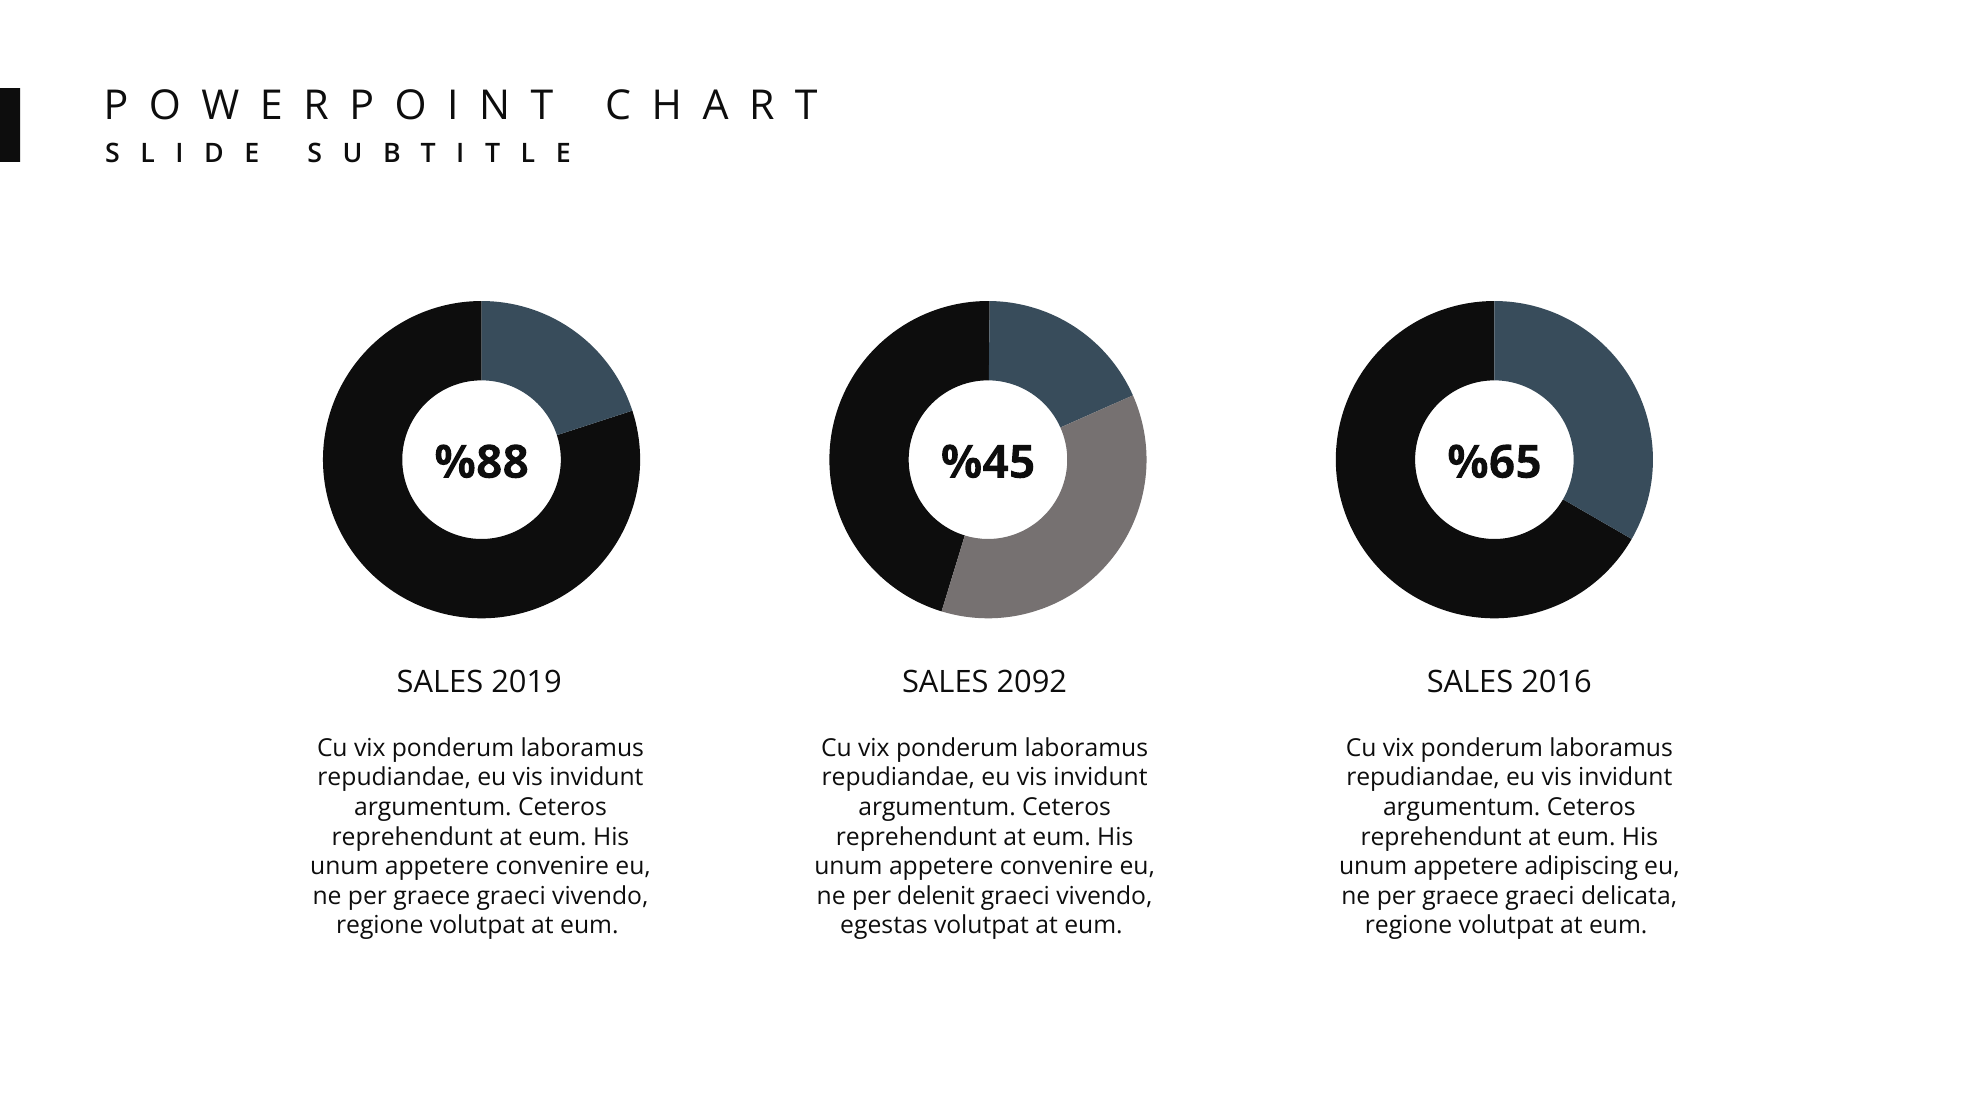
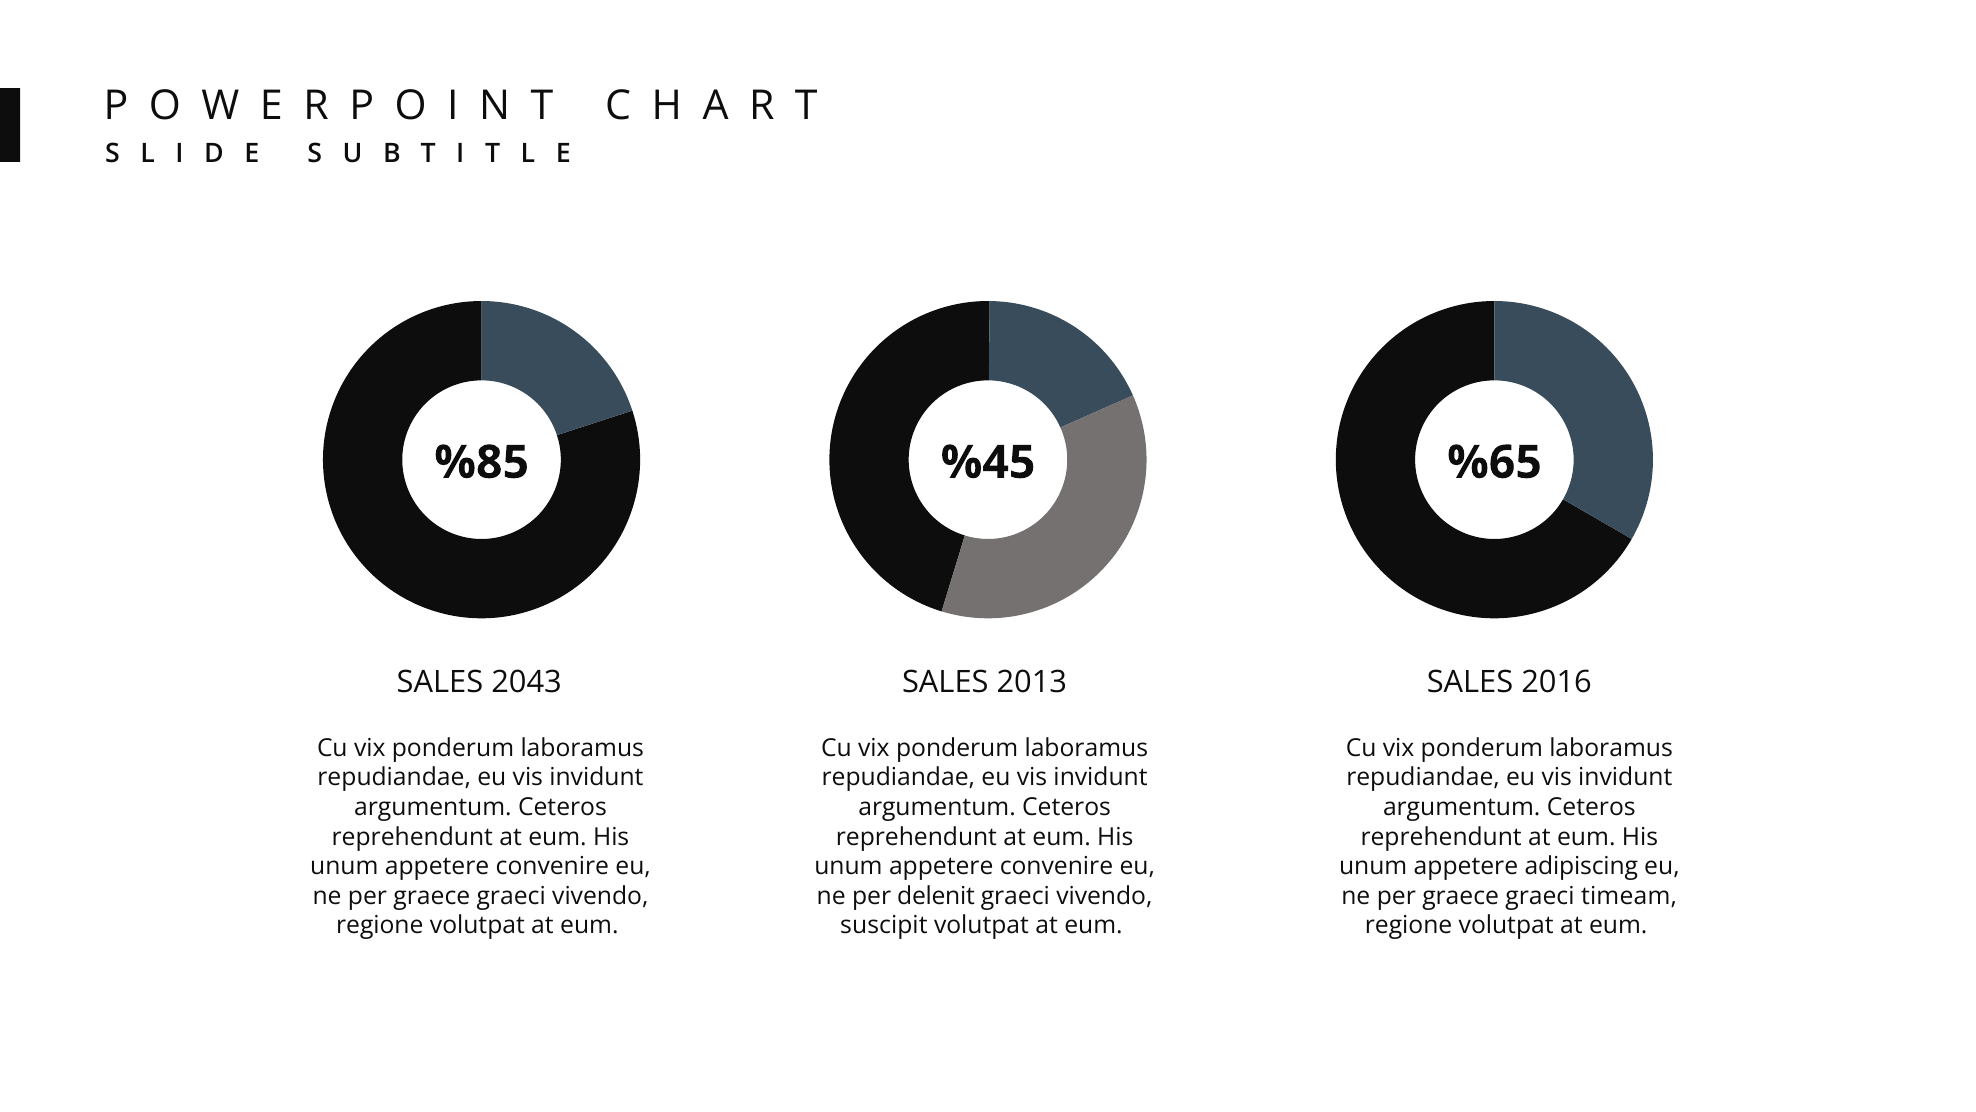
%88: %88 -> %85
2019: 2019 -> 2043
2092: 2092 -> 2013
delicata: delicata -> timeam
egestas: egestas -> suscipit
